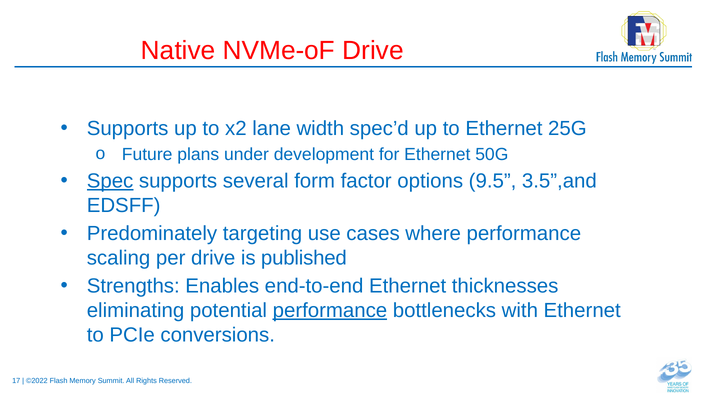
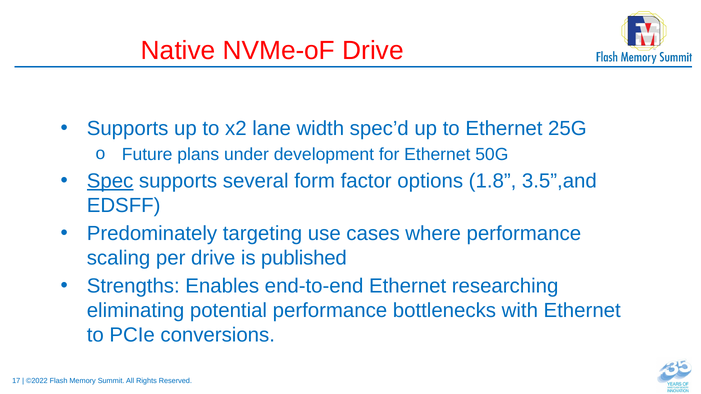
9.5: 9.5 -> 1.8
thicknesses: thicknesses -> researching
performance at (330, 311) underline: present -> none
